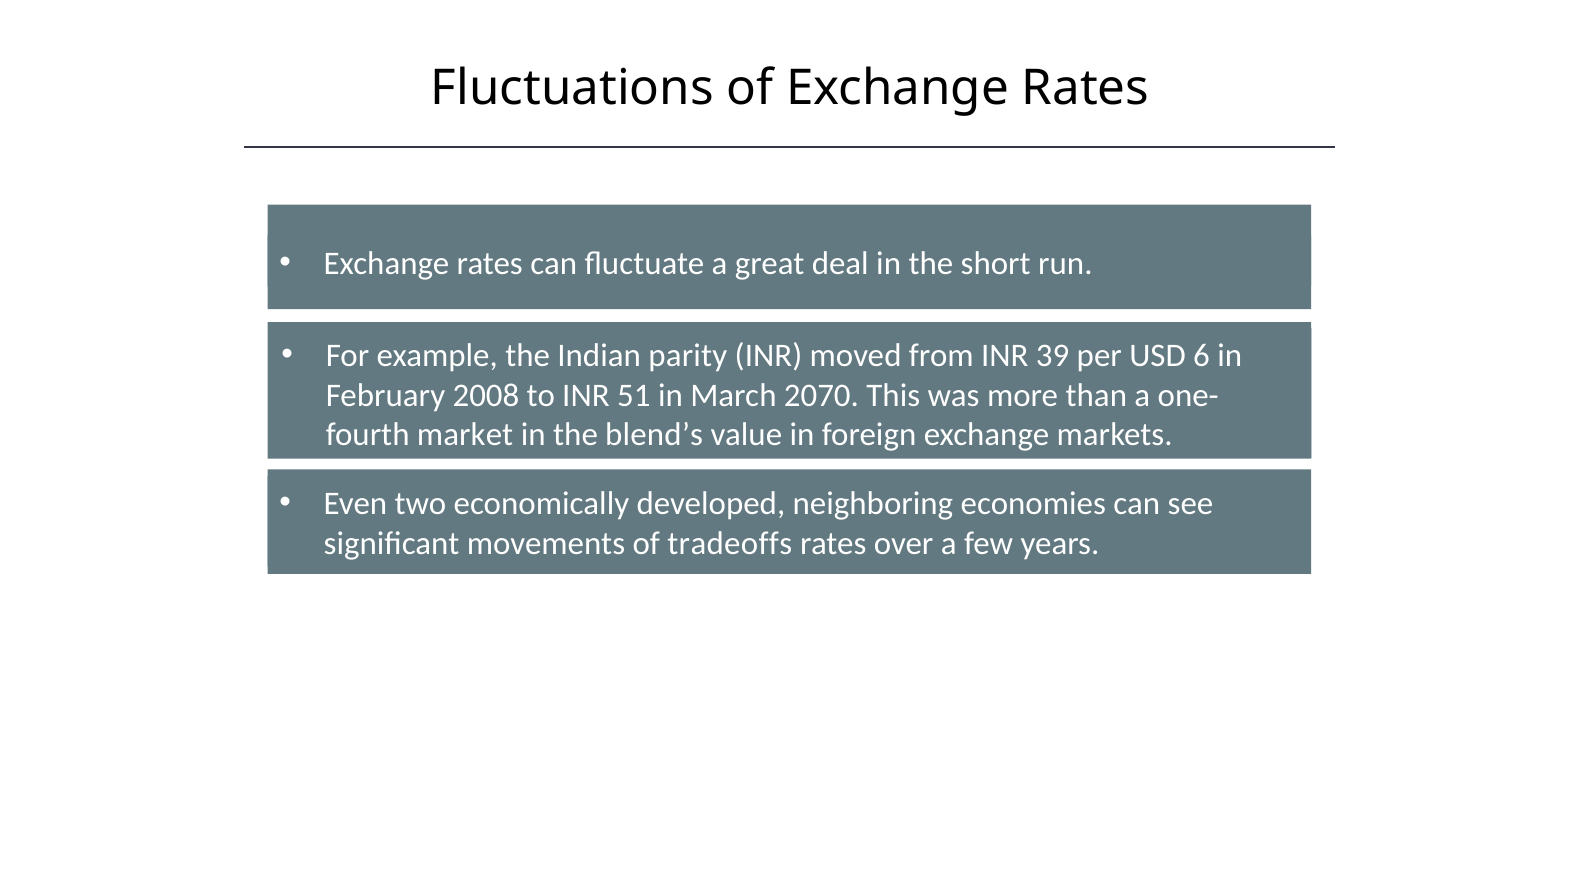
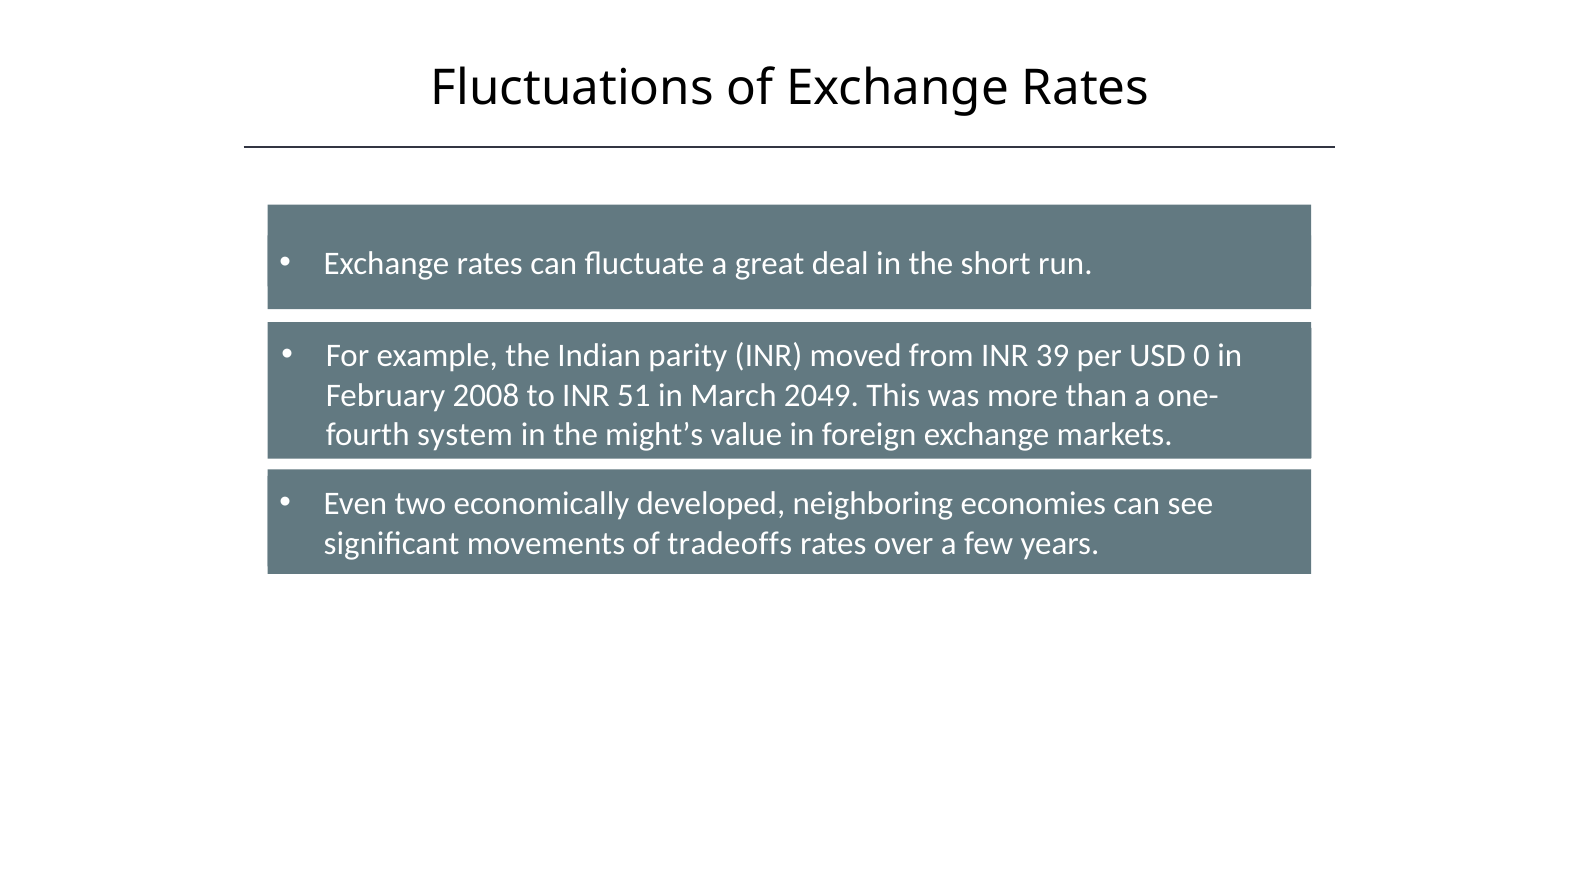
6: 6 -> 0
2070: 2070 -> 2049
market: market -> system
blend’s: blend’s -> might’s
